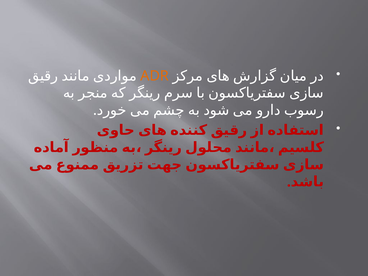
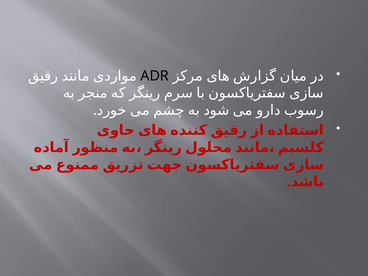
ADR colour: orange -> black
